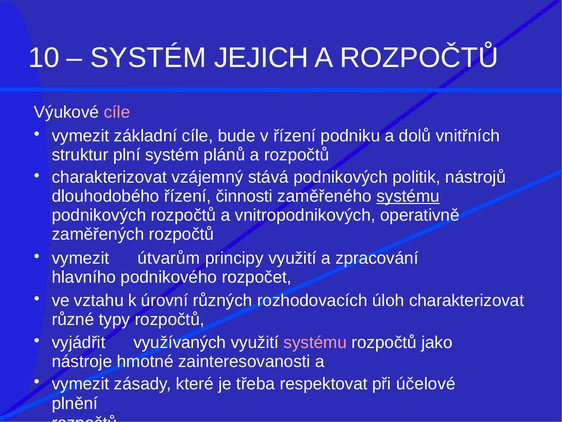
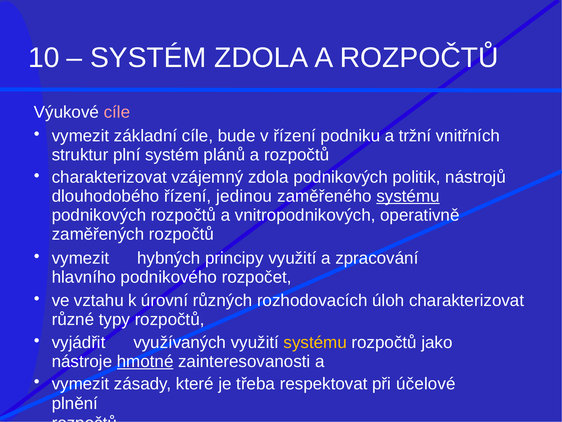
SYSTÉM JEJICH: JEJICH -> ZDOLA
dolů: dolů -> tržní
vzájemný stává: stává -> zdola
činnosti: činnosti -> jedinou
útvarům: útvarům -> hybných
systému at (315, 342) colour: pink -> yellow
hmotné underline: none -> present
